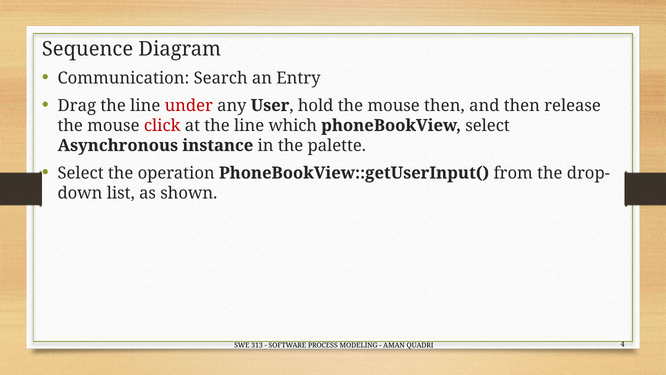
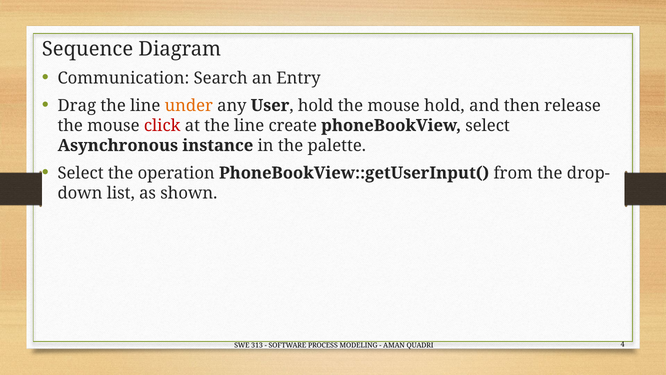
under colour: red -> orange
mouse then: then -> hold
which: which -> create
